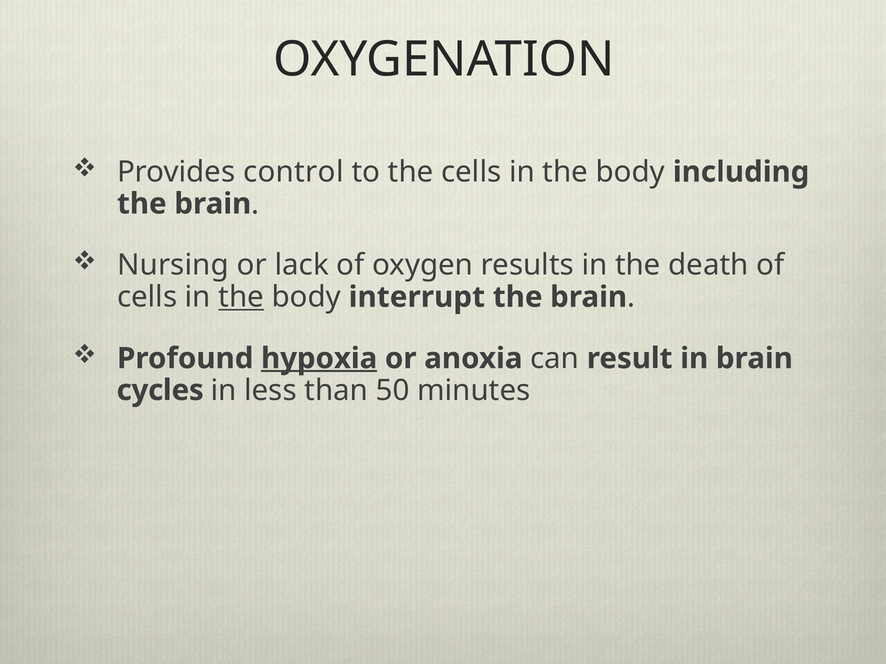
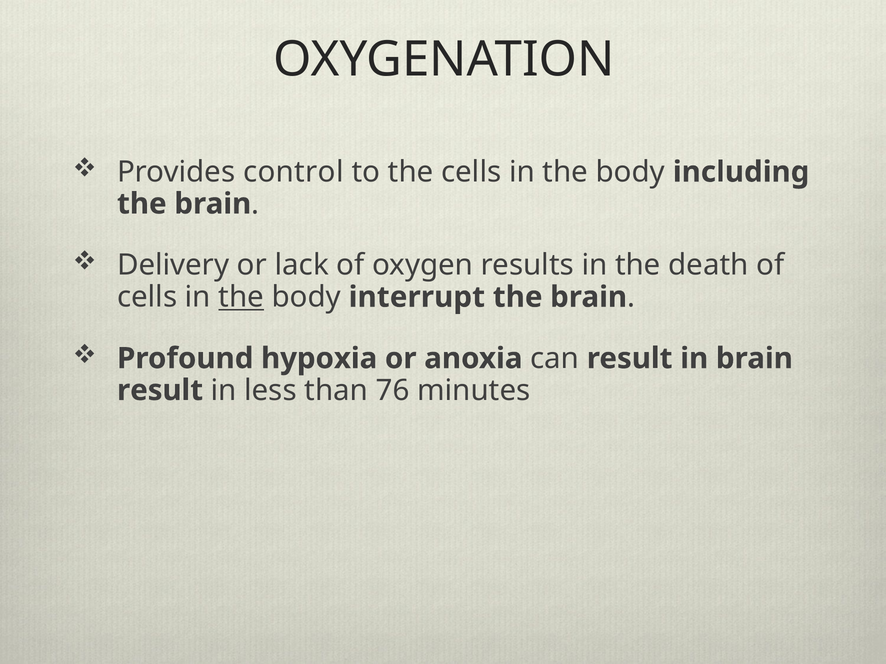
Nursing: Nursing -> Delivery
hypoxia underline: present -> none
cycles at (160, 391): cycles -> result
50: 50 -> 76
